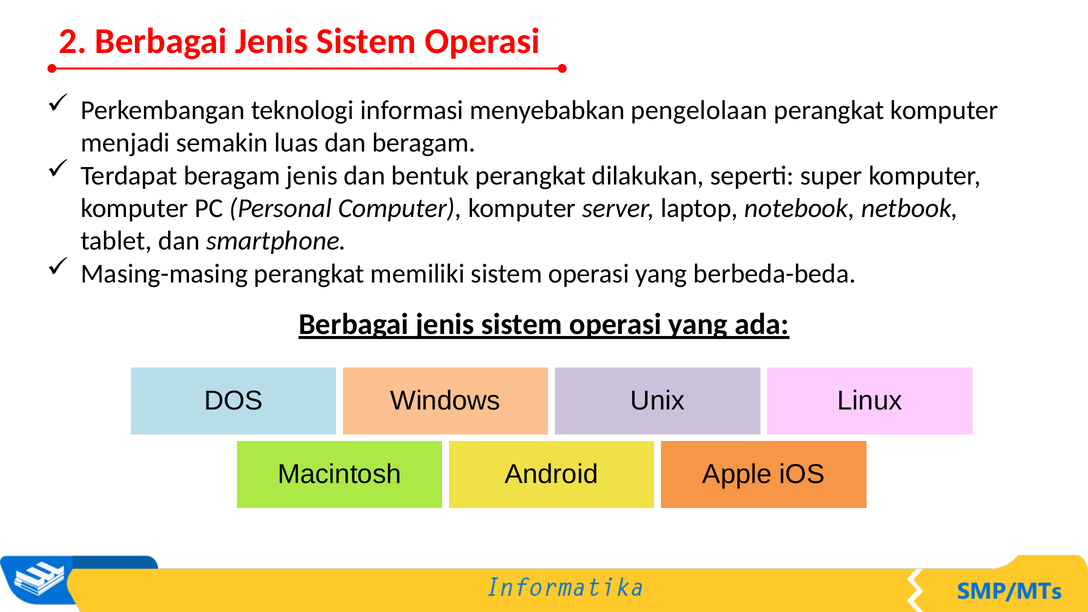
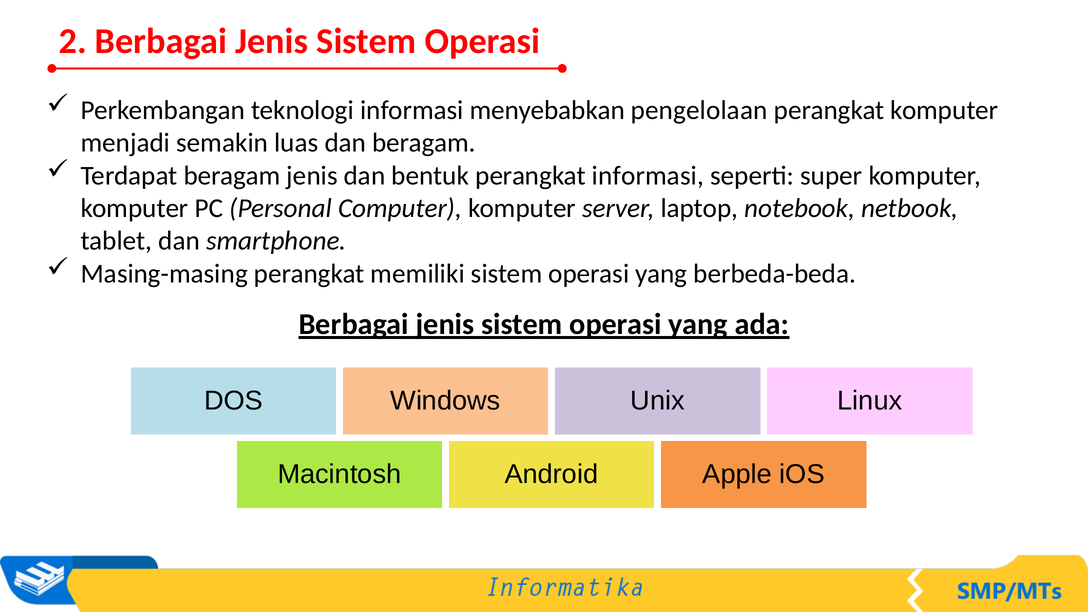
perangkat dilakukan: dilakukan -> informasi
